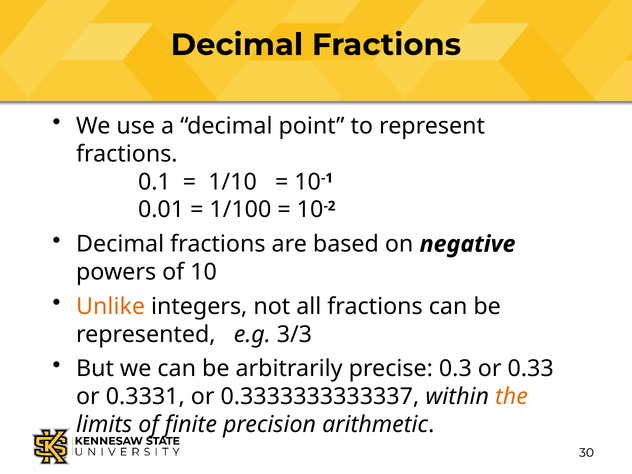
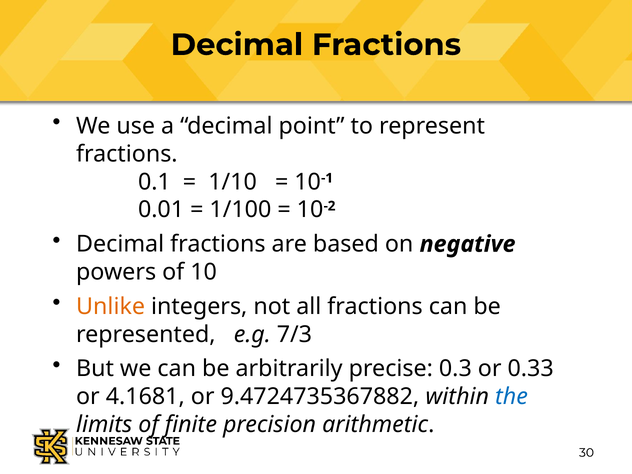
3/3: 3/3 -> 7/3
0.3331: 0.3331 -> 4.1681
0.3333333333337: 0.3333333333337 -> 9.4724735367882
the colour: orange -> blue
